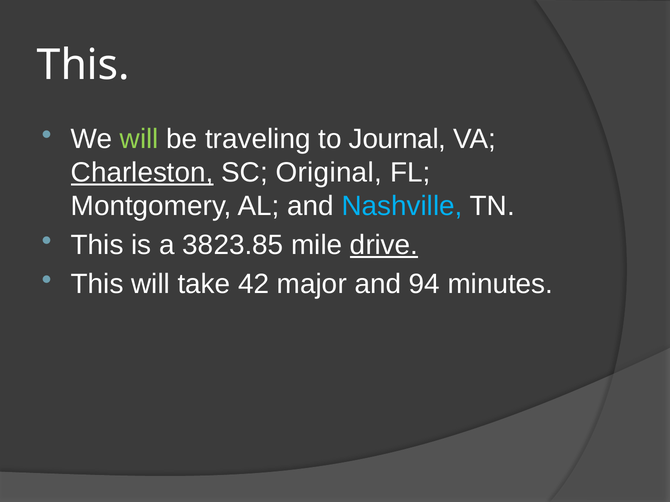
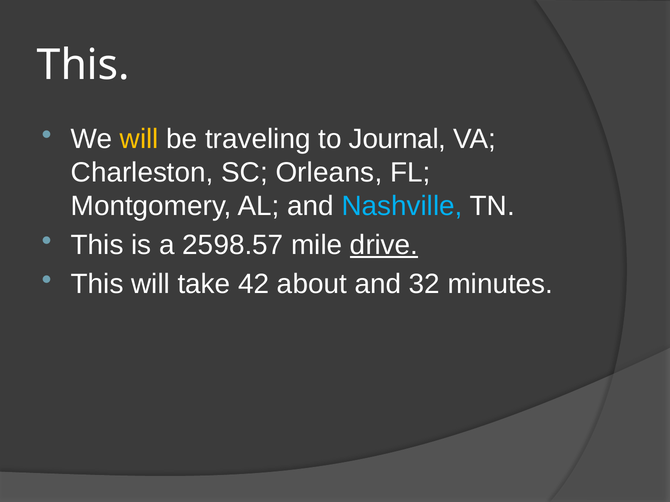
will at (139, 139) colour: light green -> yellow
Charleston underline: present -> none
Original: Original -> Orleans
3823.85: 3823.85 -> 2598.57
major: major -> about
94: 94 -> 32
